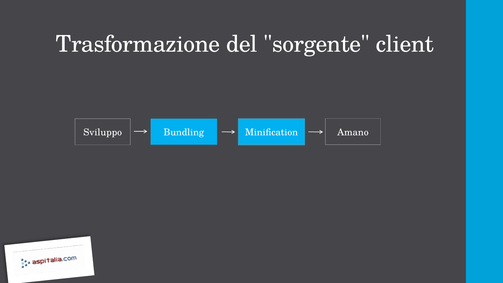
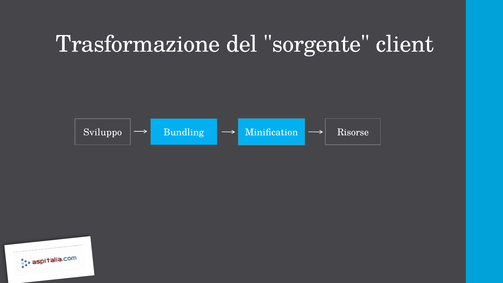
Amano: Amano -> Risorse
